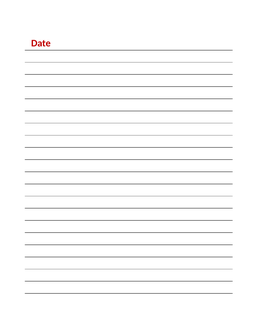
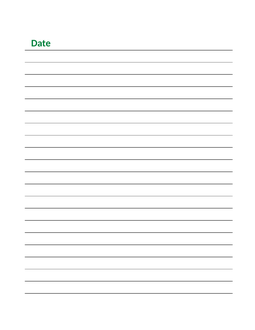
Date colour: red -> green
